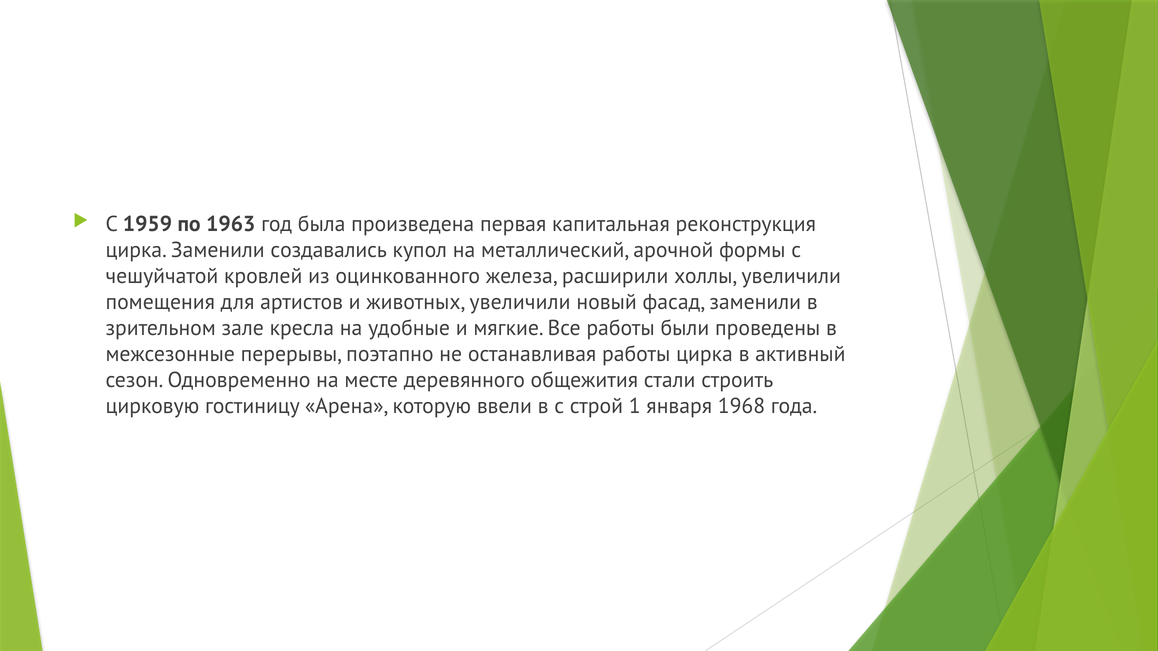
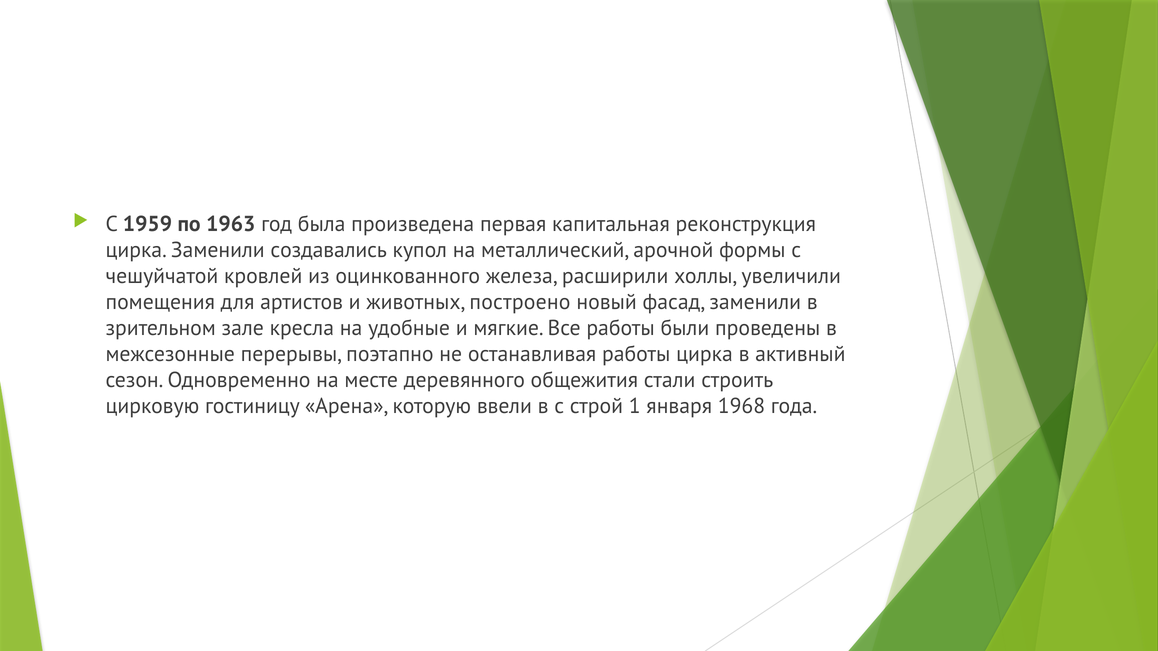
животных увеличили: увеличили -> построено
